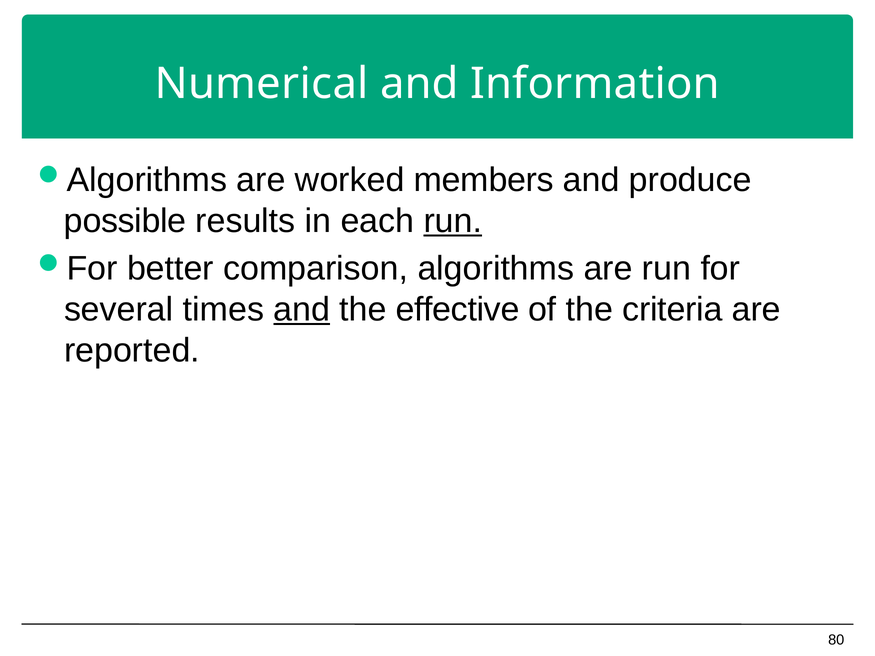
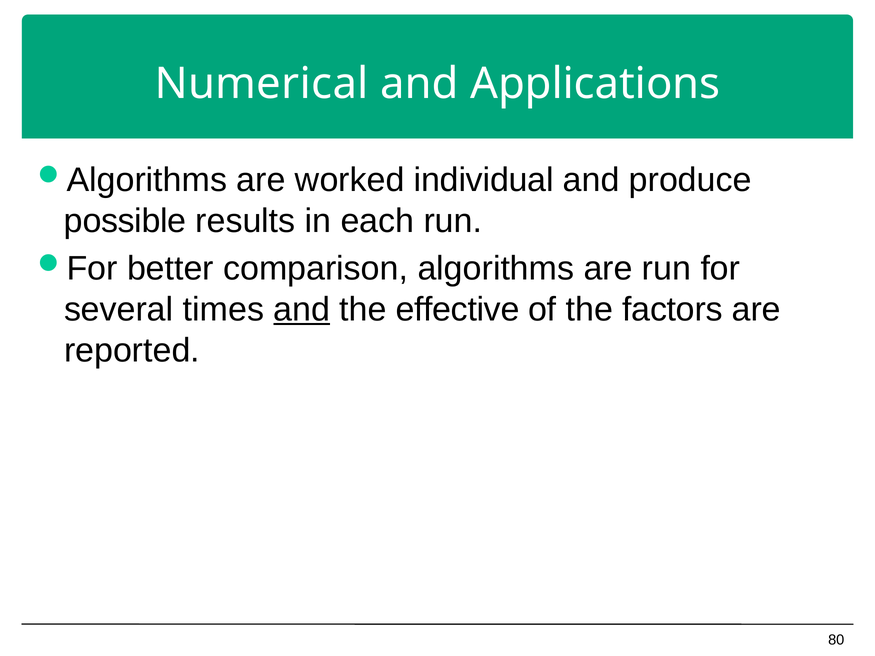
Information: Information -> Applications
members: members -> individual
run at (453, 221) underline: present -> none
criteria: criteria -> factors
